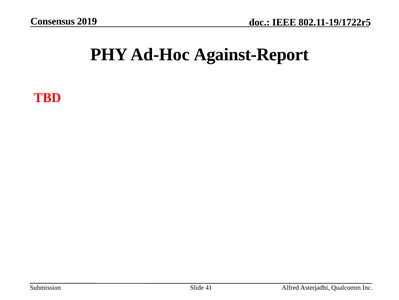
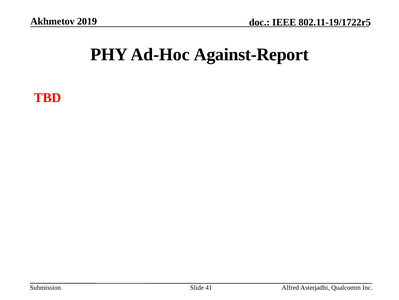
Consensus: Consensus -> Akhmetov
